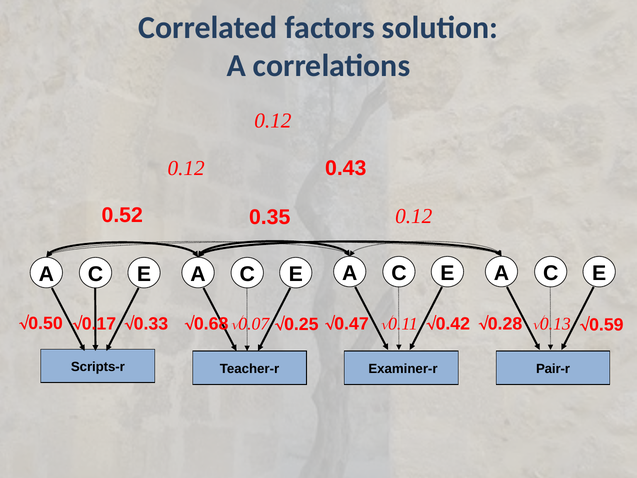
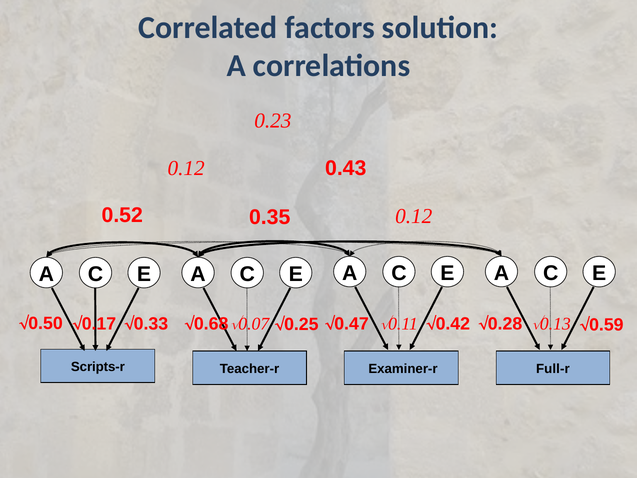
0.12 at (273, 121): 0.12 -> 0.23
Pair-r: Pair-r -> Full-r
